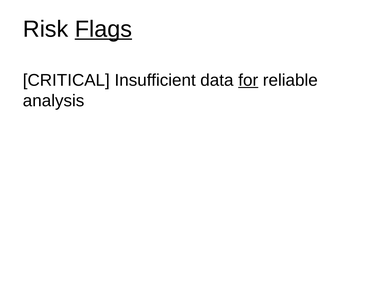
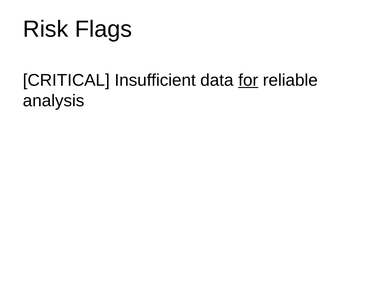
Flags underline: present -> none
